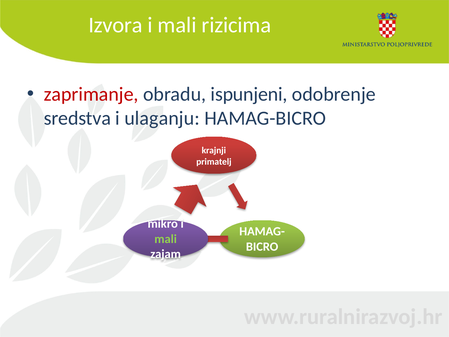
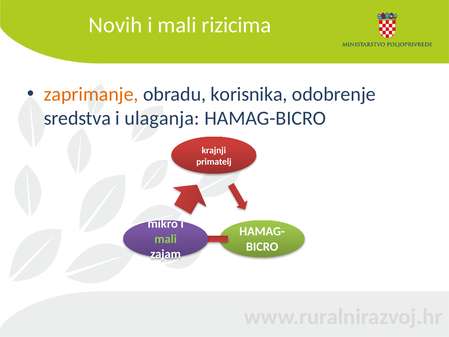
Izvora: Izvora -> Novih
zaprimanje colour: red -> orange
ispunjeni: ispunjeni -> korisnika
ulaganju: ulaganju -> ulaganja
